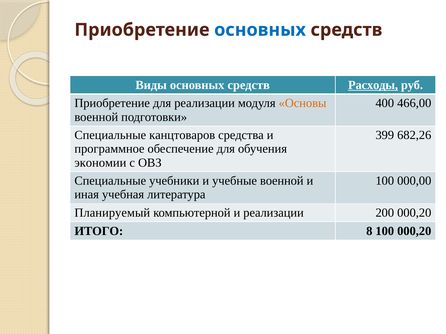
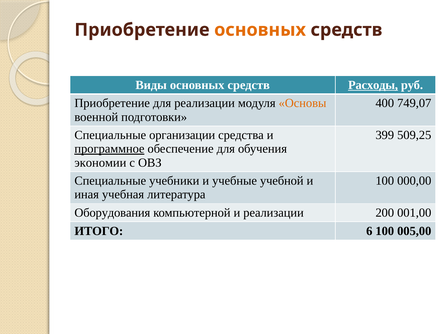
основных at (260, 30) colour: blue -> orange
466,00: 466,00 -> 749,07
канцтоваров: канцтоваров -> организации
682,26: 682,26 -> 509,25
программное underline: none -> present
учебные военной: военной -> учебной
Планируемый: Планируемый -> Оборудования
200 000,20: 000,20 -> 001,00
8: 8 -> 6
100 000,20: 000,20 -> 005,00
